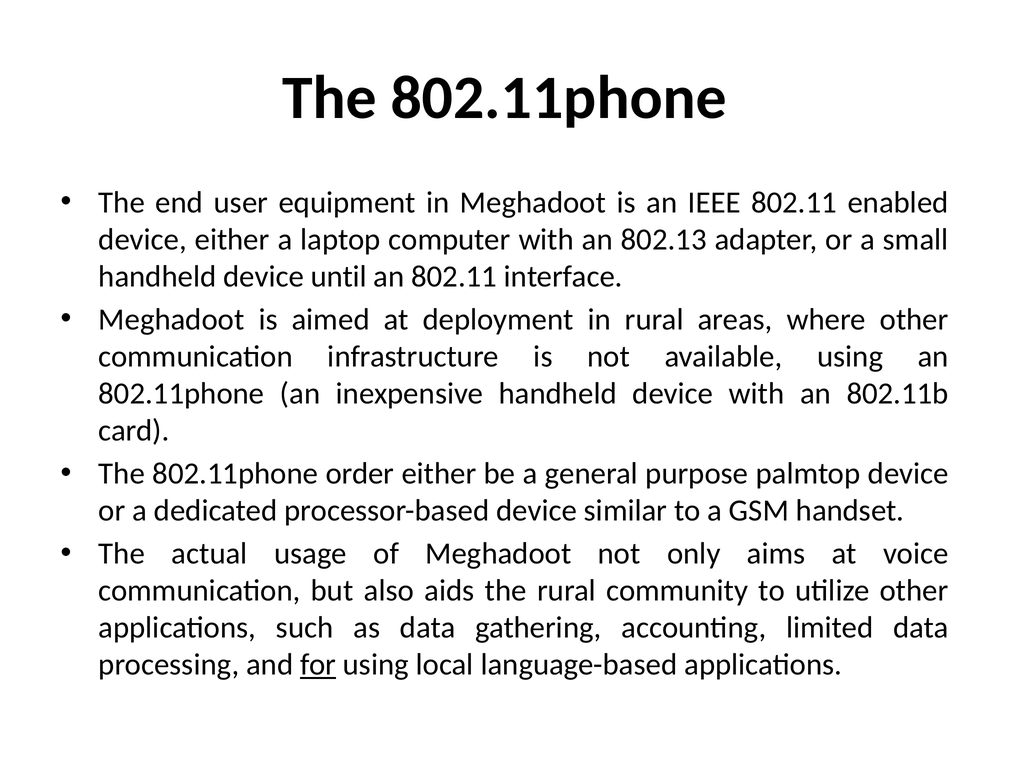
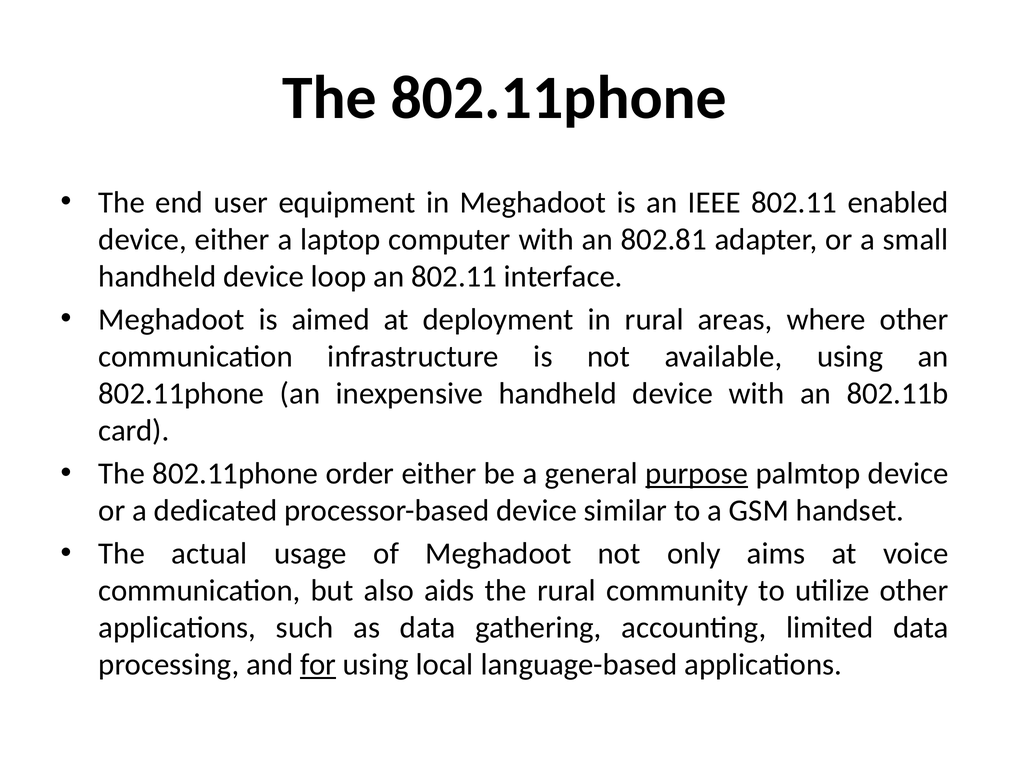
802.13: 802.13 -> 802.81
until: until -> loop
purpose underline: none -> present
